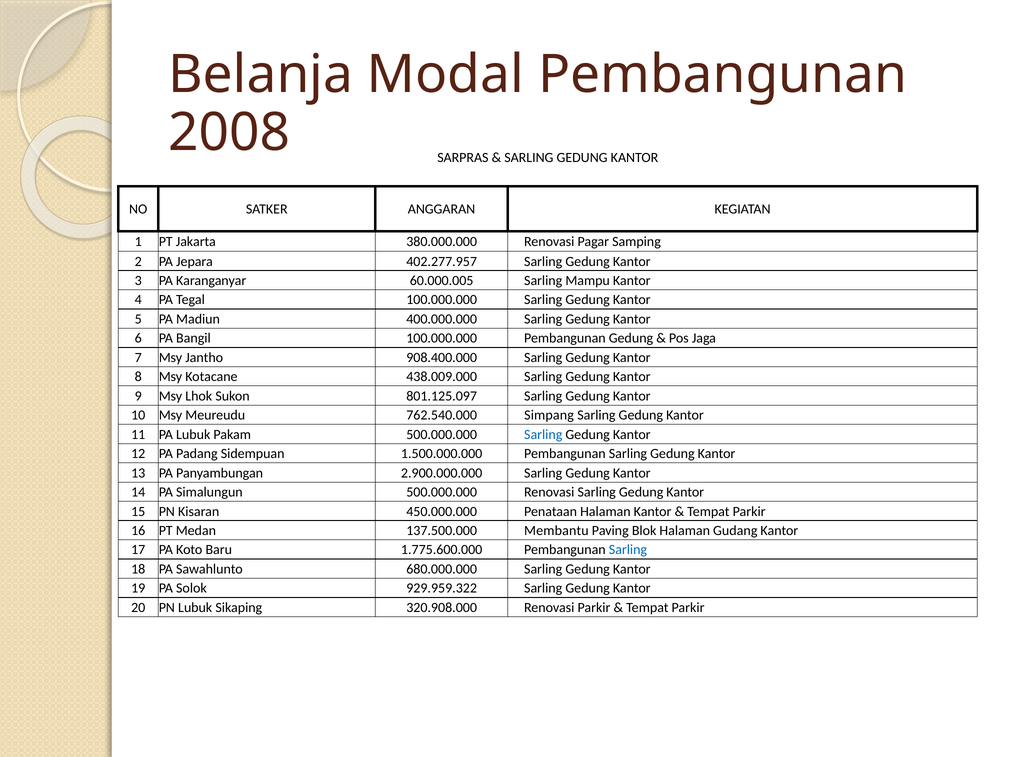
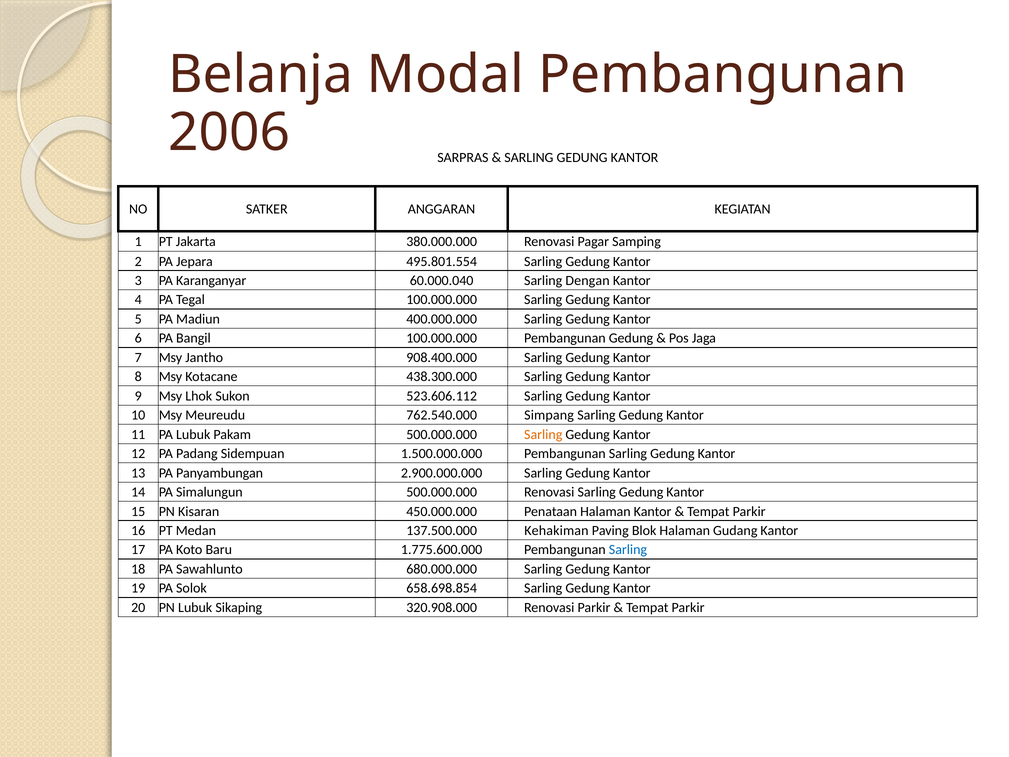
2008: 2008 -> 2006
402.277.957: 402.277.957 -> 495.801.554
60.000.005: 60.000.005 -> 60.000.040
Mampu: Mampu -> Dengan
438.009.000: 438.009.000 -> 438.300.000
801.125.097: 801.125.097 -> 523.606.112
Sarling at (543, 434) colour: blue -> orange
Membantu: Membantu -> Kehakiman
929.959.322: 929.959.322 -> 658.698.854
